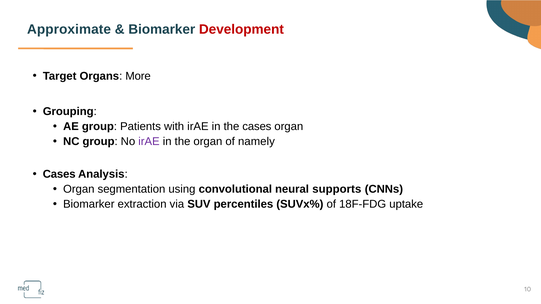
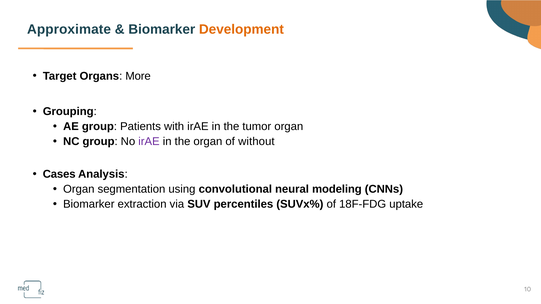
Development colour: red -> orange
the cases: cases -> tumor
namely: namely -> without
supports: supports -> modeling
